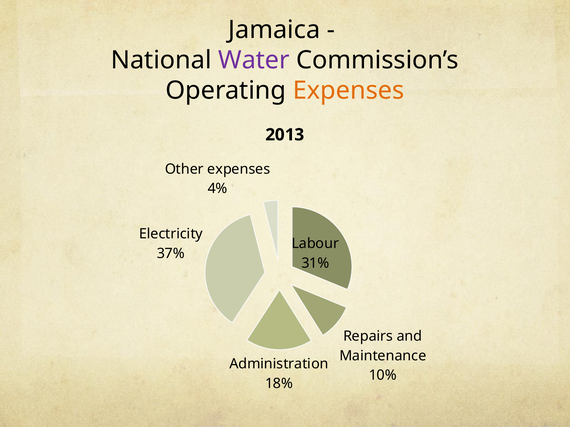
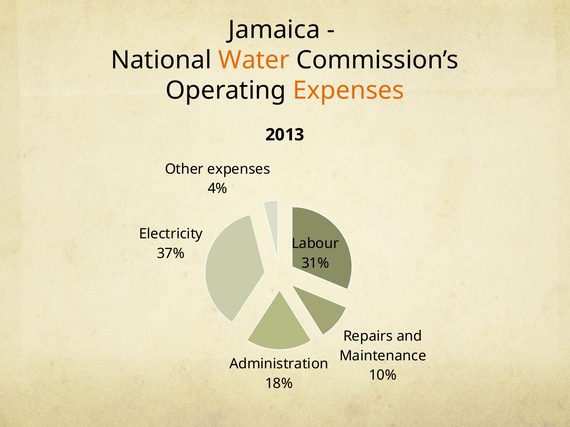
Water colour: purple -> orange
